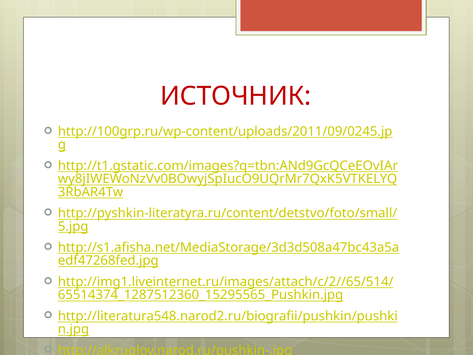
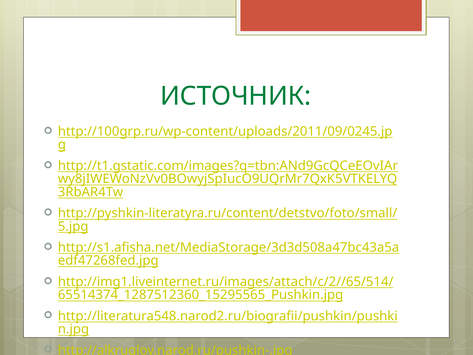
ИСТОЧНИК colour: red -> green
